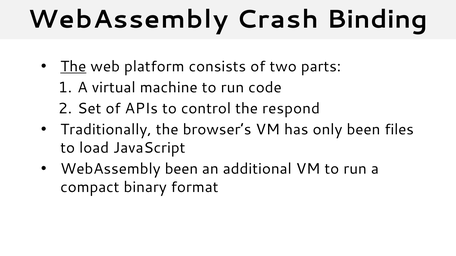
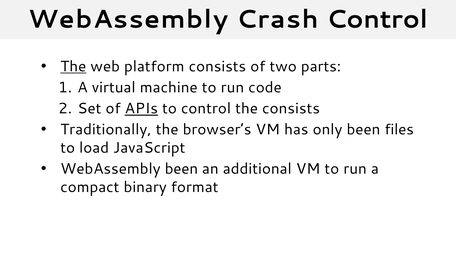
Crash Binding: Binding -> Control
APIs underline: none -> present
the respond: respond -> consists
